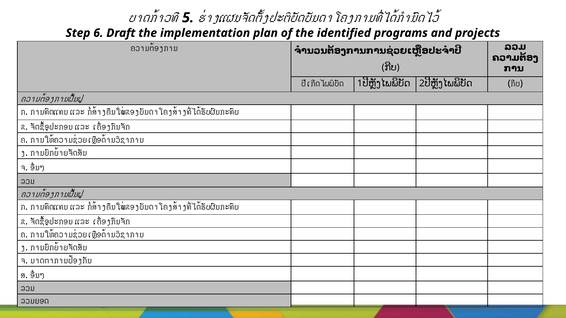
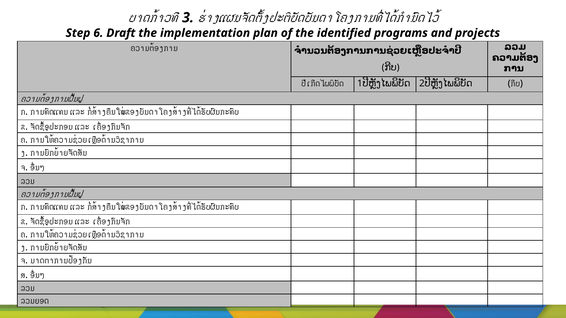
5: 5 -> 3
